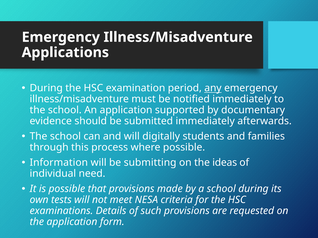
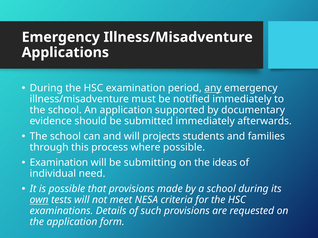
digitally: digitally -> projects
Information at (59, 163): Information -> Examination
own underline: none -> present
